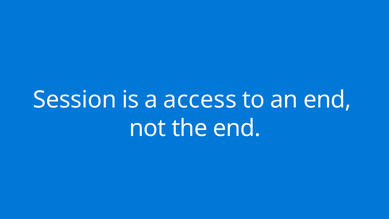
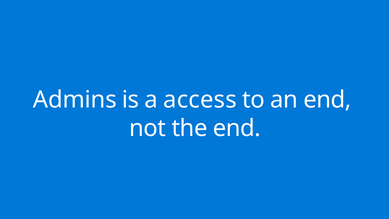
Session: Session -> Admins
